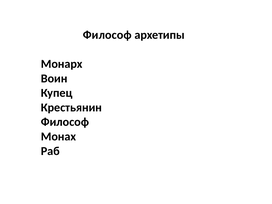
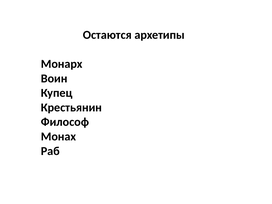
Философ at (107, 35): Философ -> Остаются
